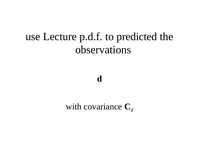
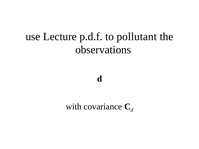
predicted: predicted -> pollutant
